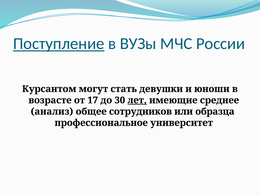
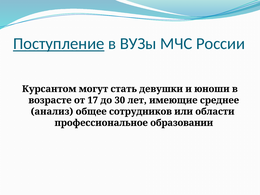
лет underline: present -> none
образца: образца -> области
университет: университет -> образовании
